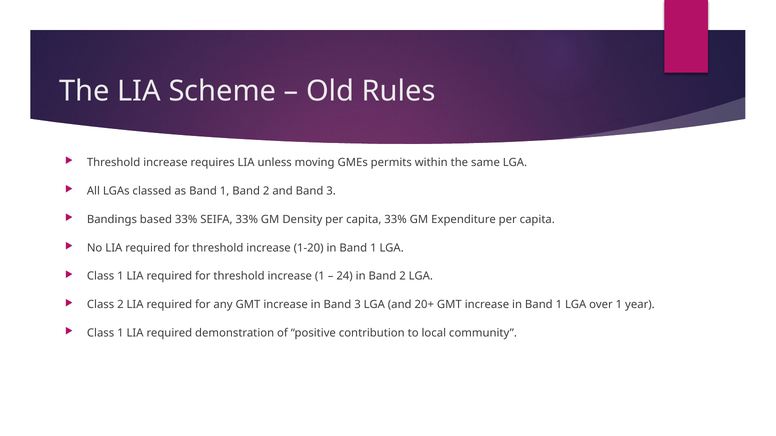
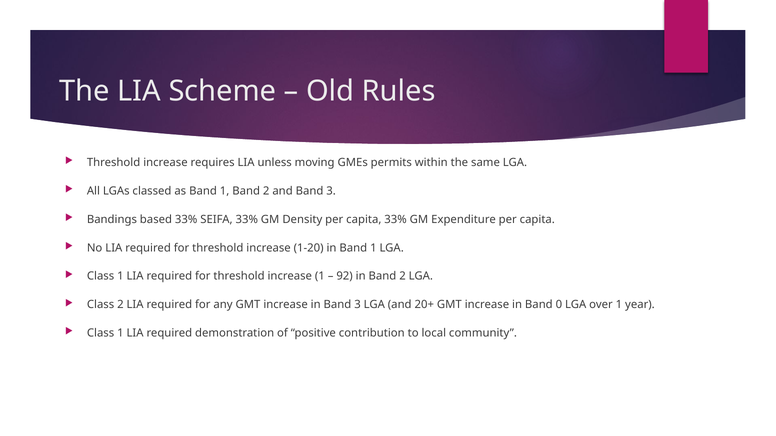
24: 24 -> 92
increase in Band 1: 1 -> 0
